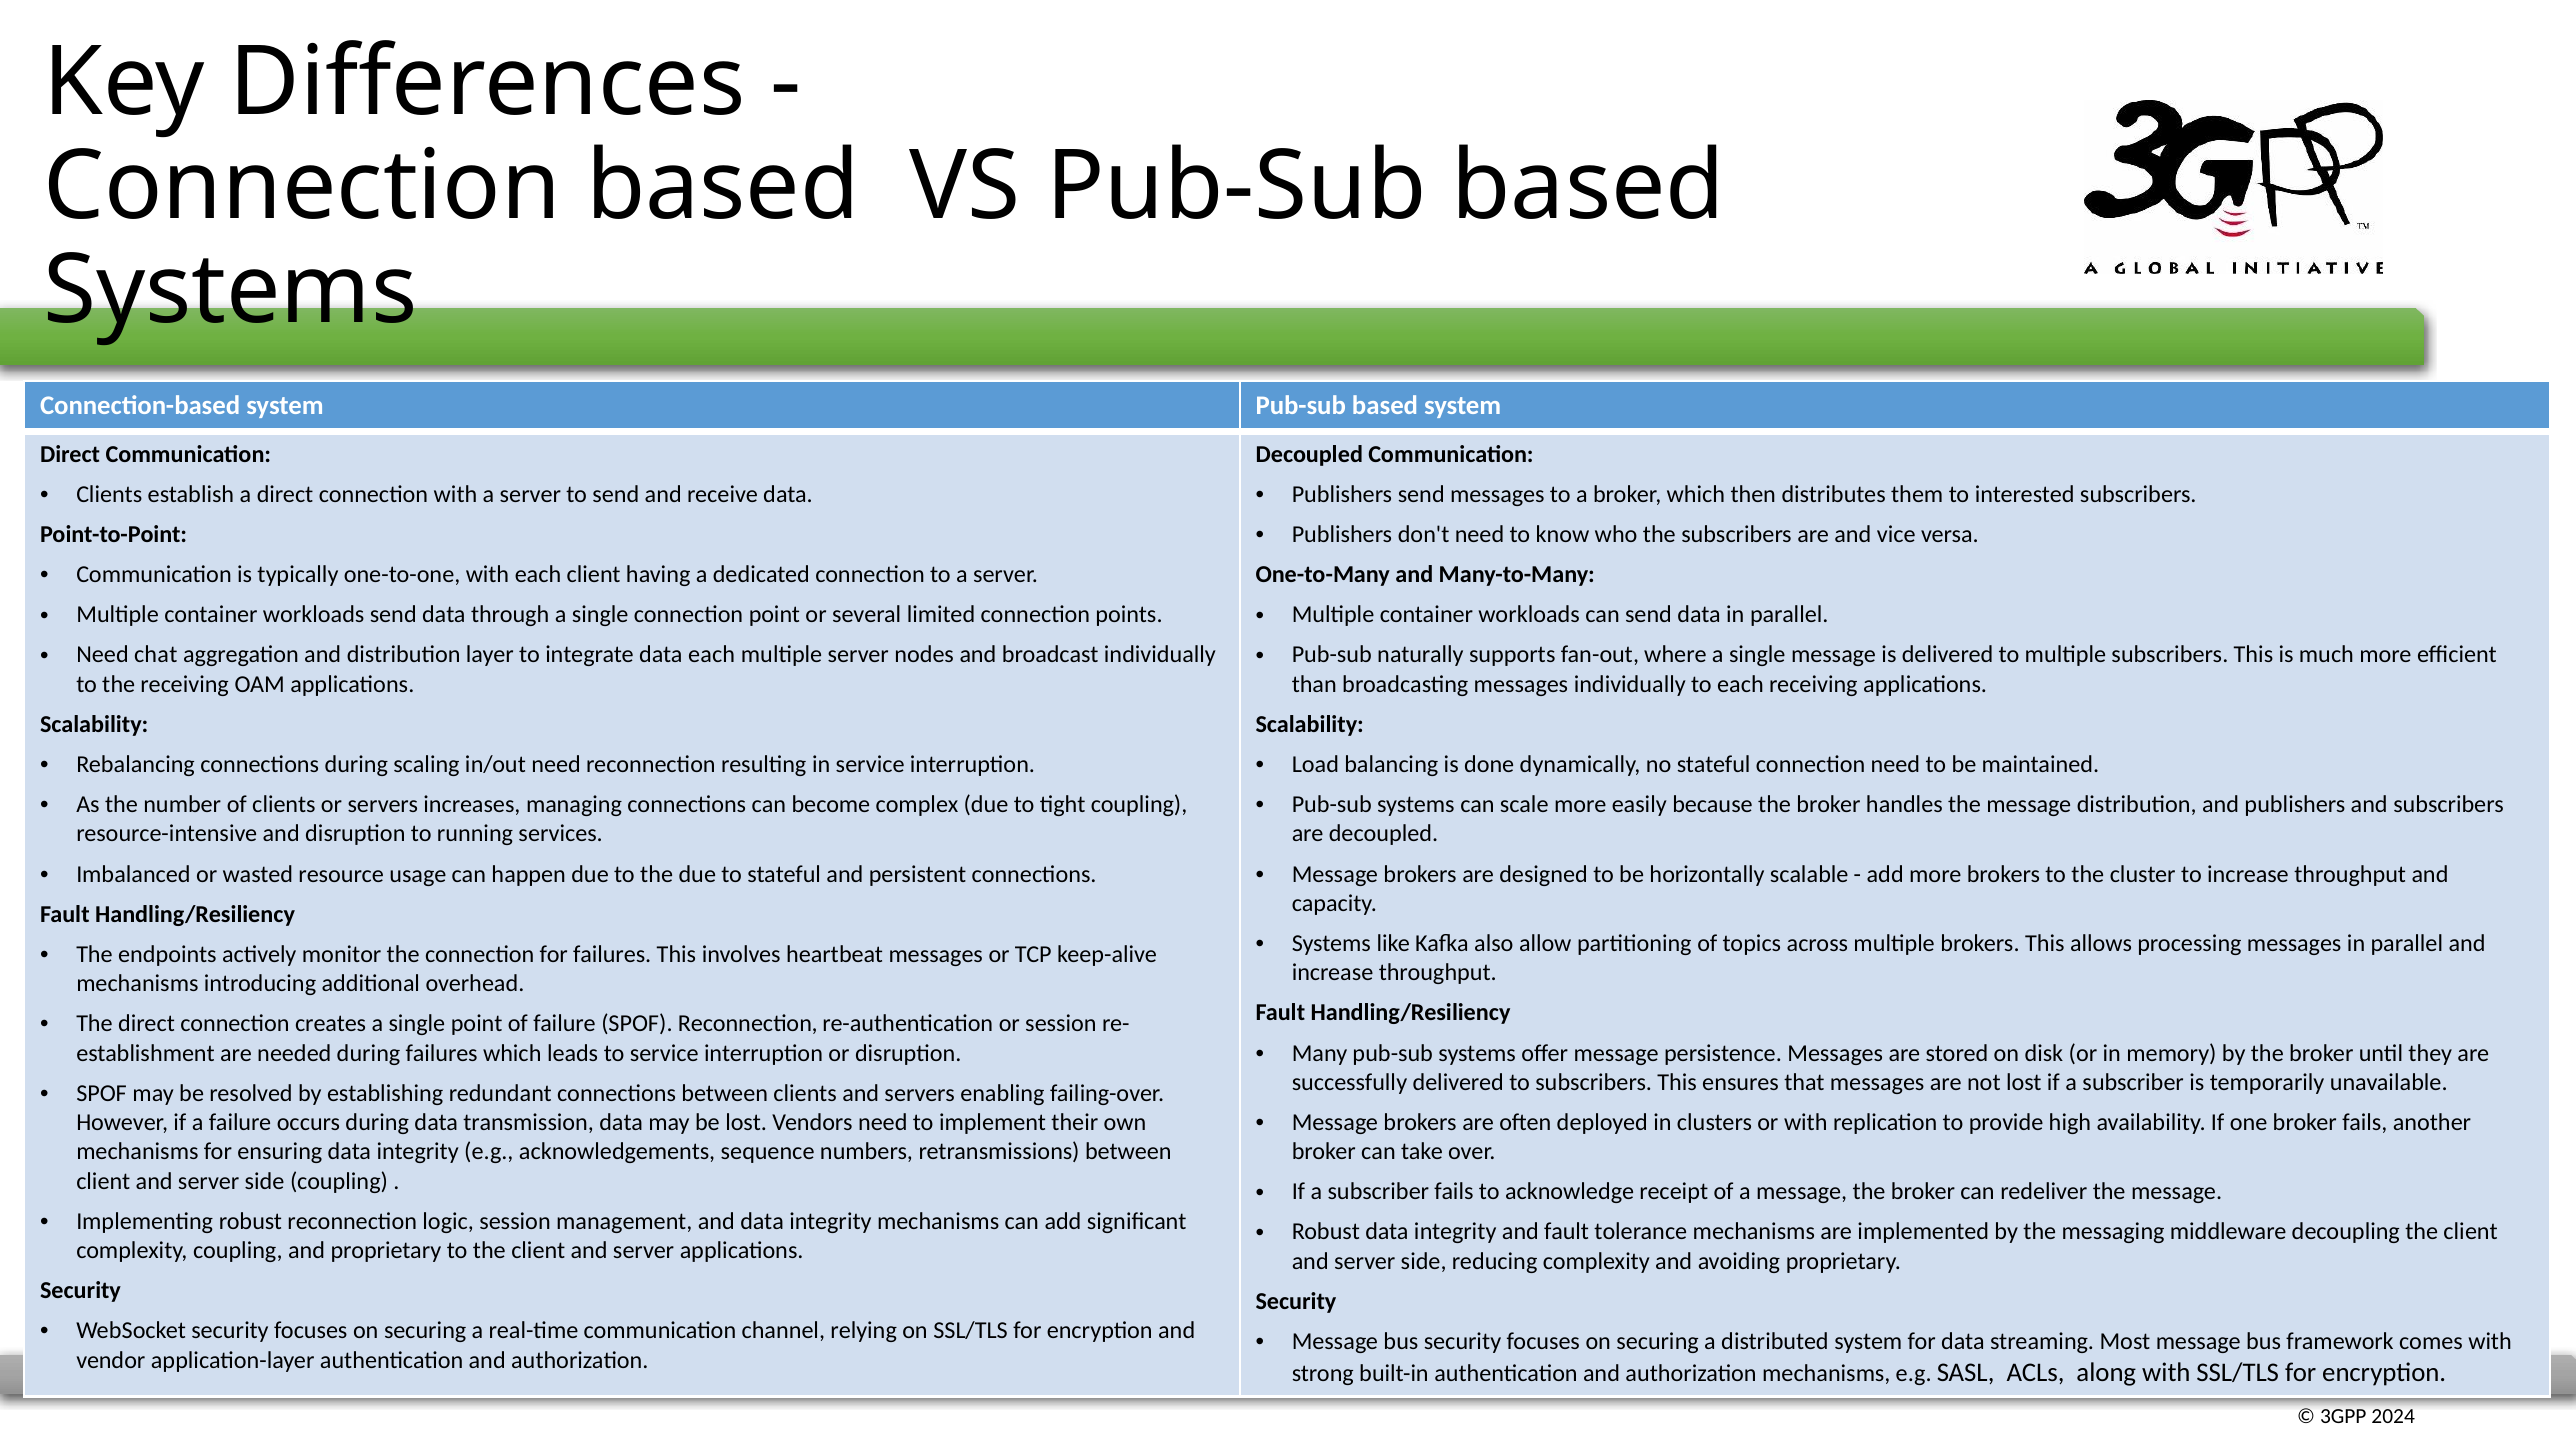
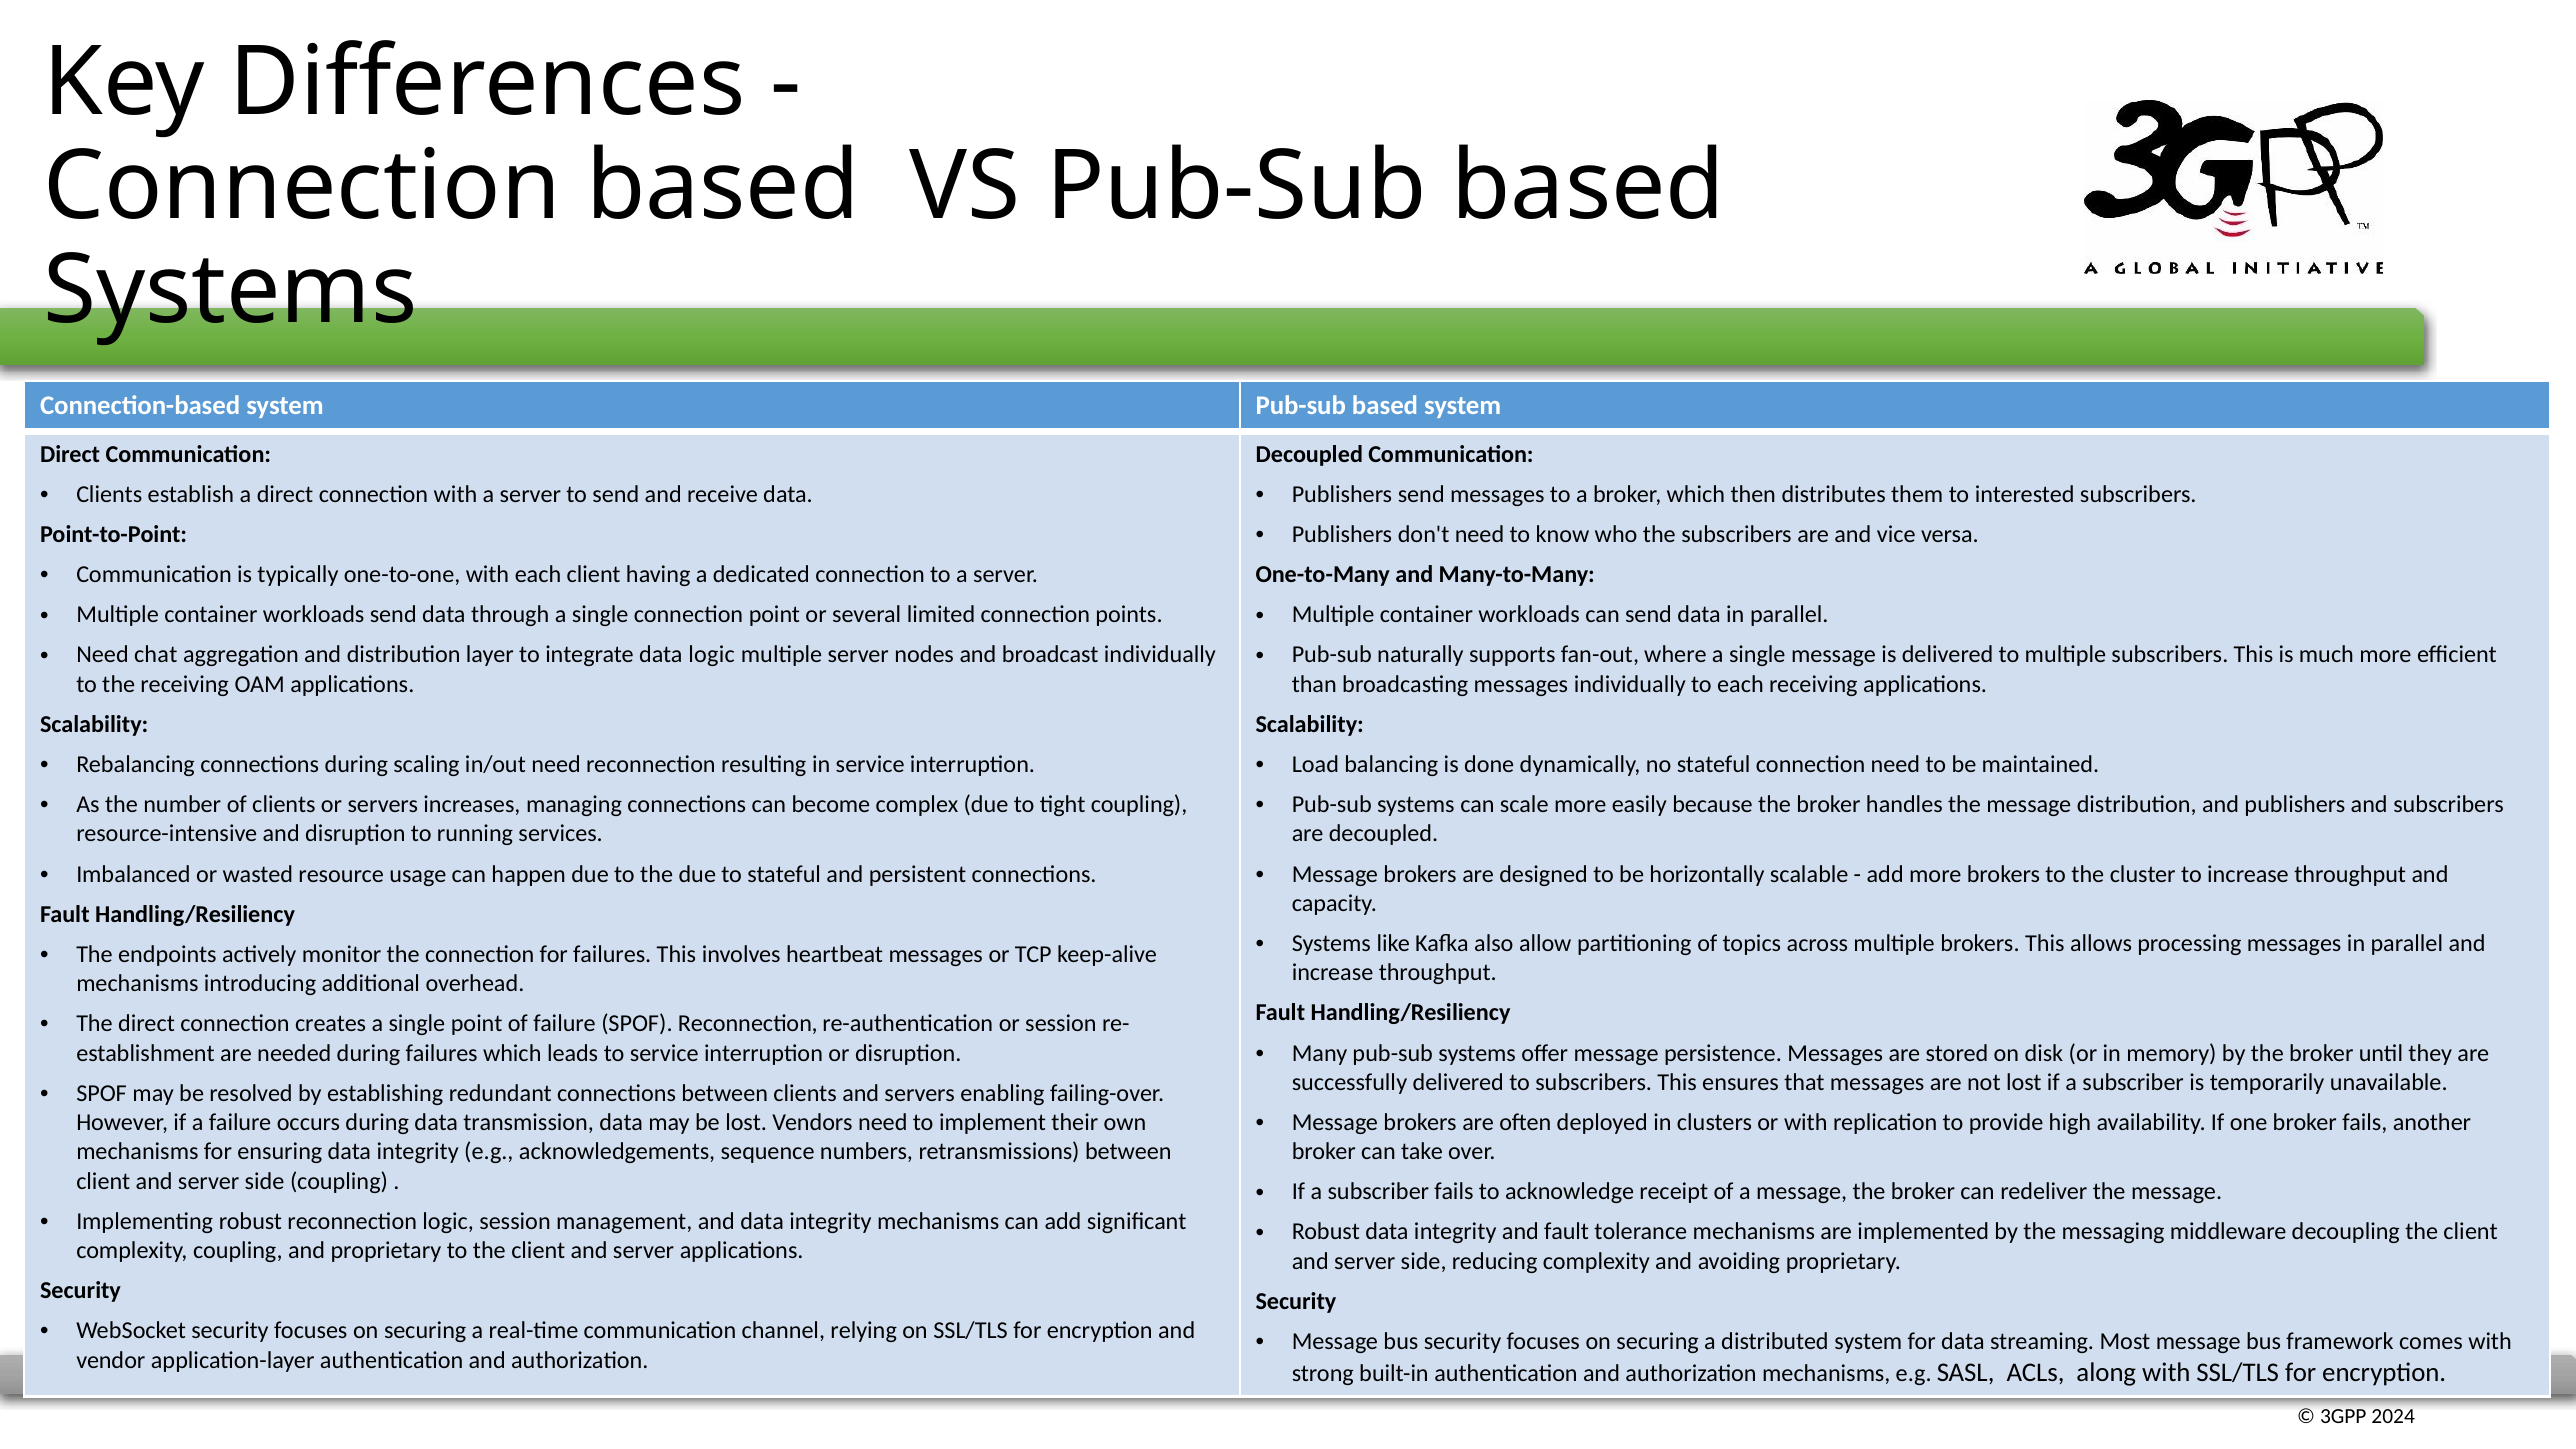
data each: each -> logic
